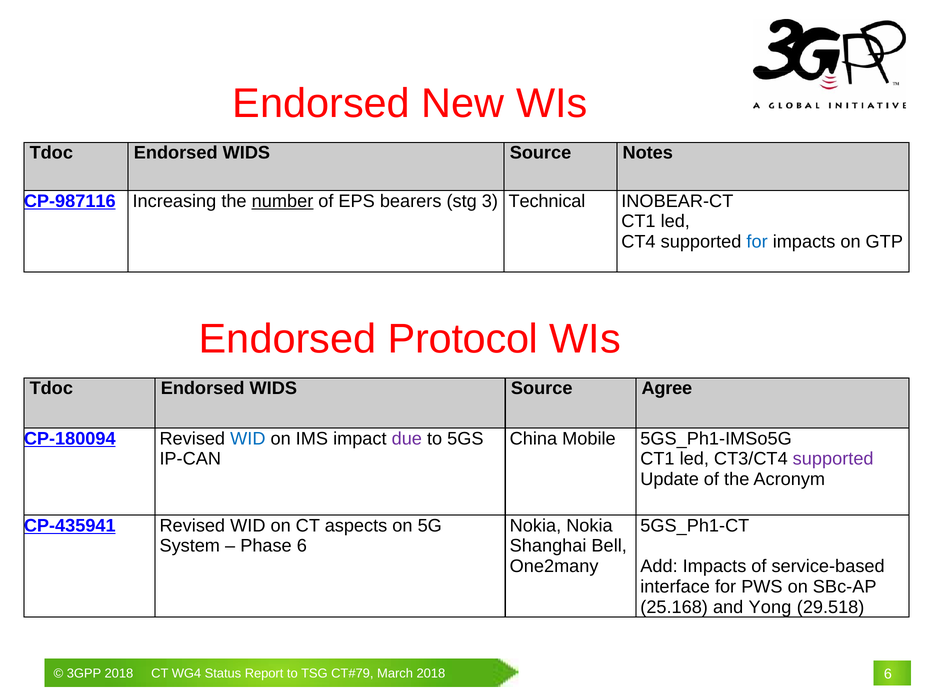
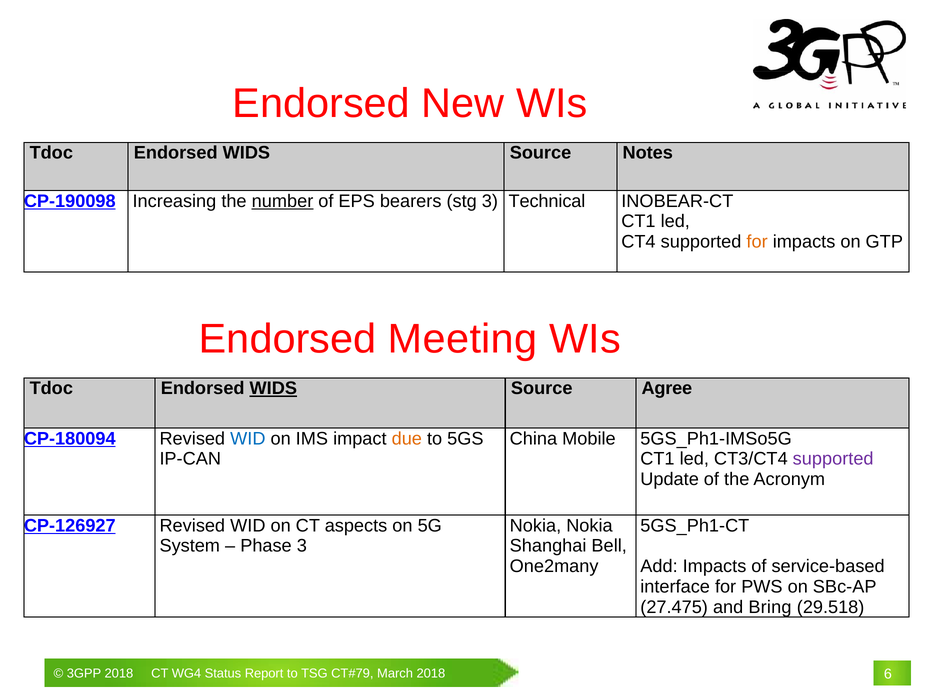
CP-987116: CP-987116 -> CP-190098
for at (757, 242) colour: blue -> orange
Protocol: Protocol -> Meeting
WIDS at (273, 388) underline: none -> present
due colour: purple -> orange
CP-435941: CP-435941 -> CP-126927
Phase 6: 6 -> 3
25.168: 25.168 -> 27.475
Yong: Yong -> Bring
